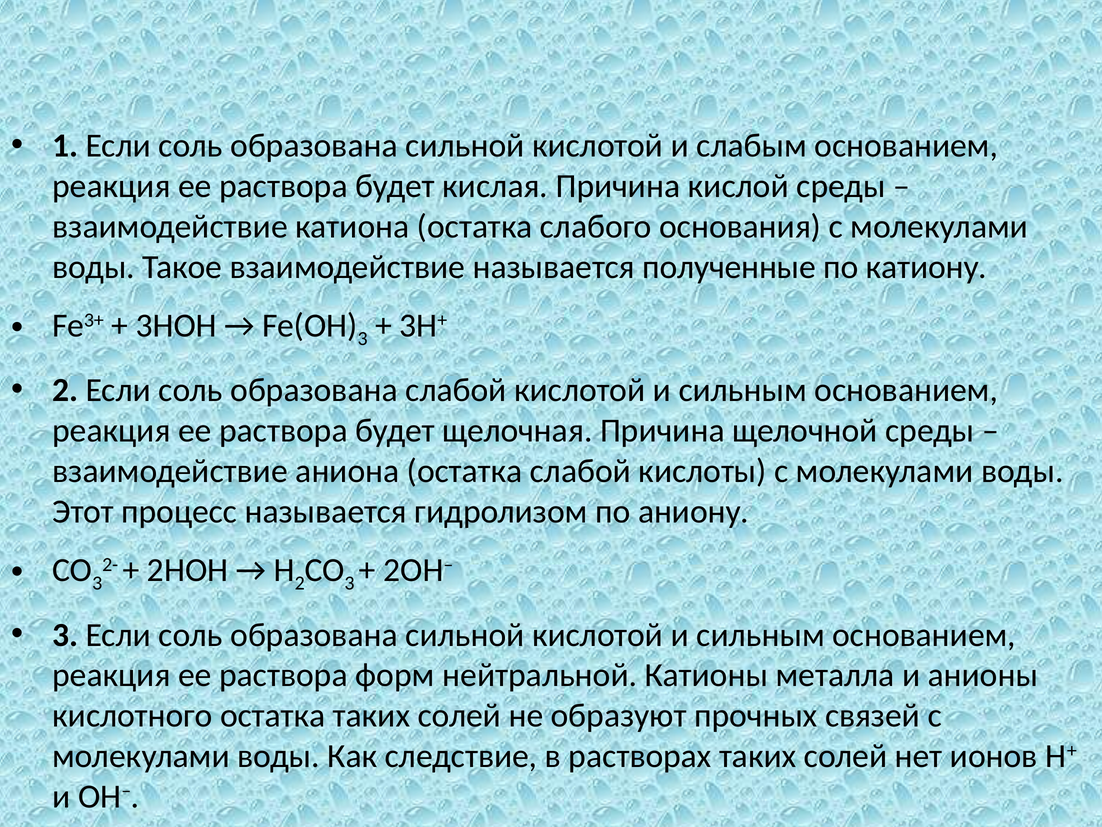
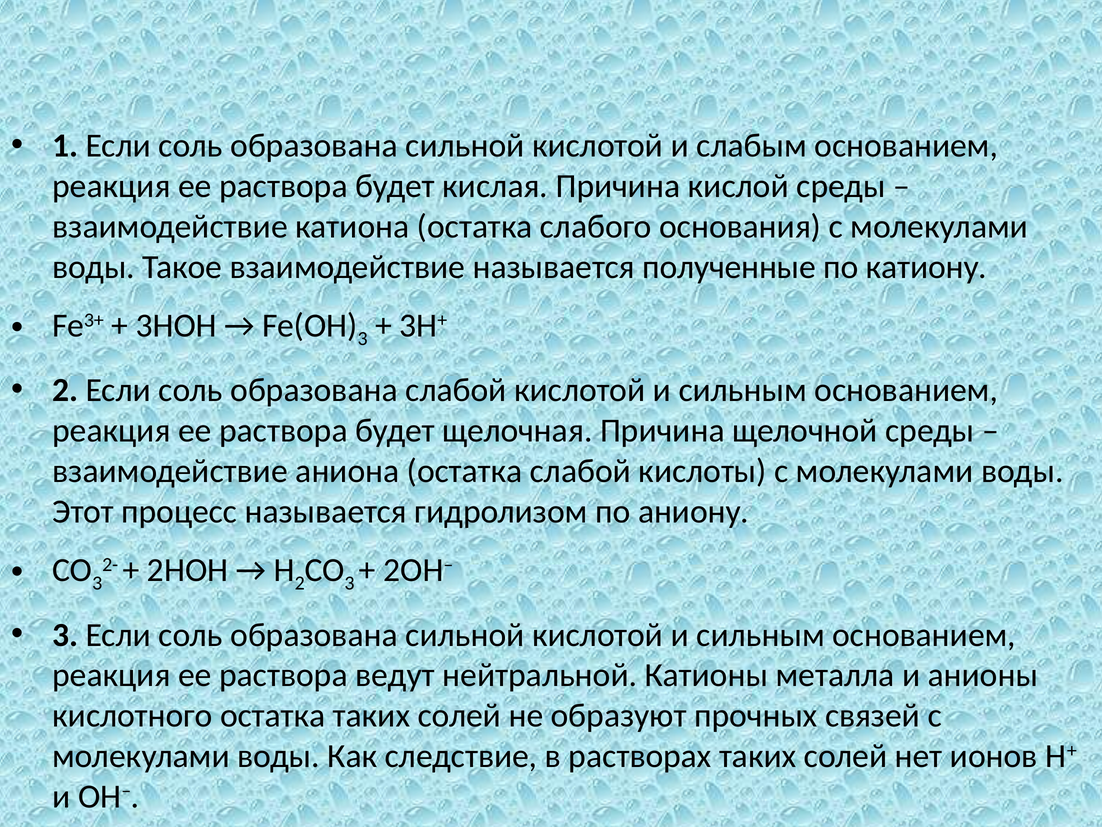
форм: форм -> ведут
